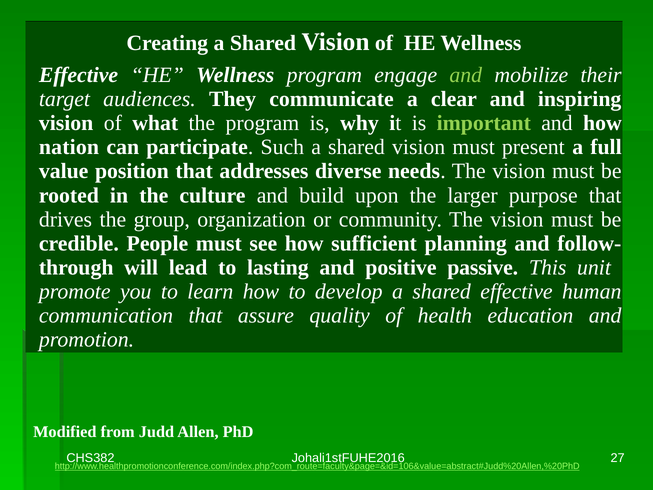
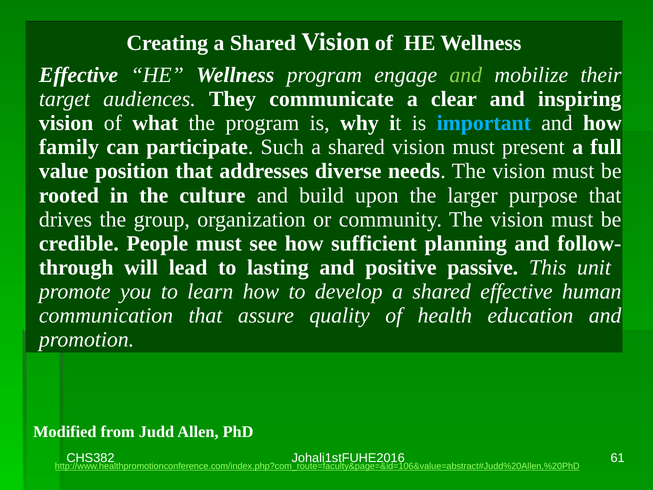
important colour: light green -> light blue
nation: nation -> family
27: 27 -> 61
